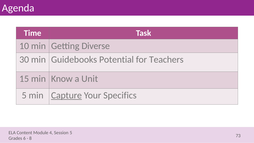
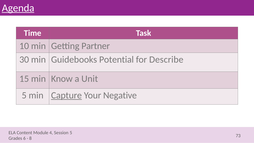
Agenda underline: none -> present
Diverse: Diverse -> Partner
Teachers: Teachers -> Describe
Specifics: Specifics -> Negative
